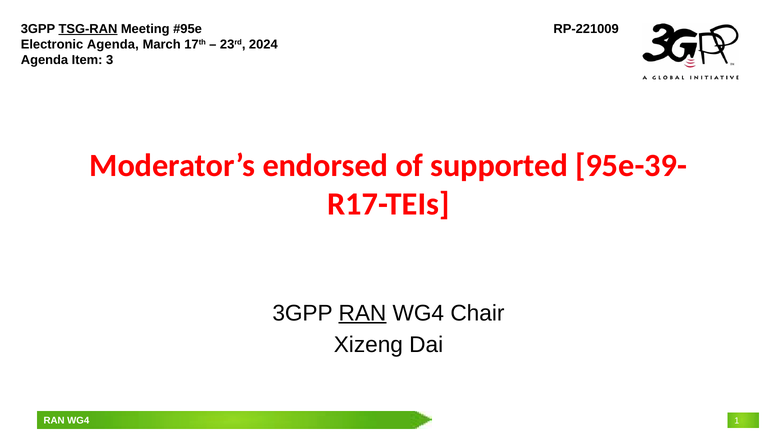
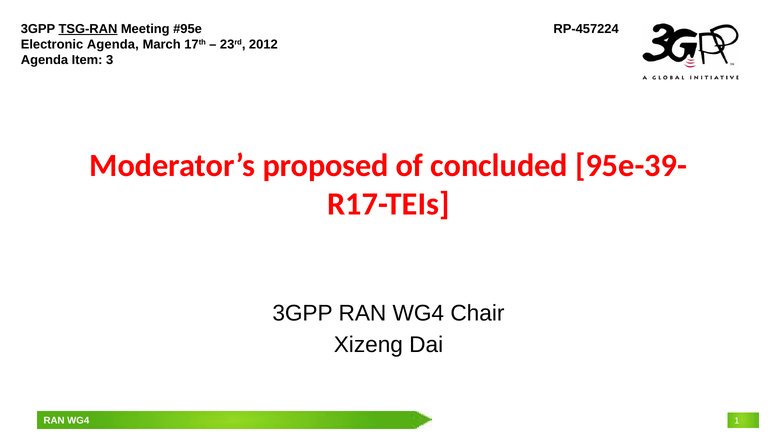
RP-221009: RP-221009 -> RP-457224
2024: 2024 -> 2012
endorsed: endorsed -> proposed
supported: supported -> concluded
RAN at (362, 313) underline: present -> none
